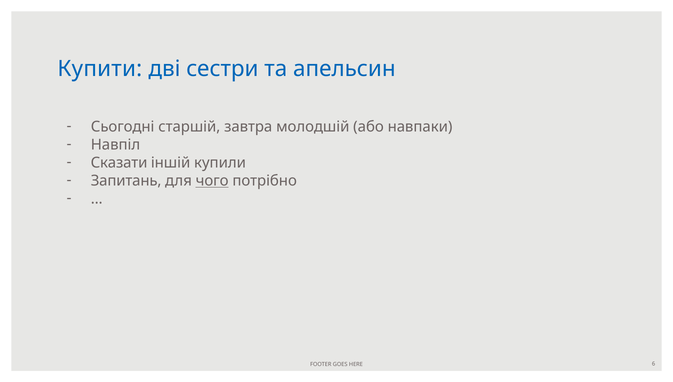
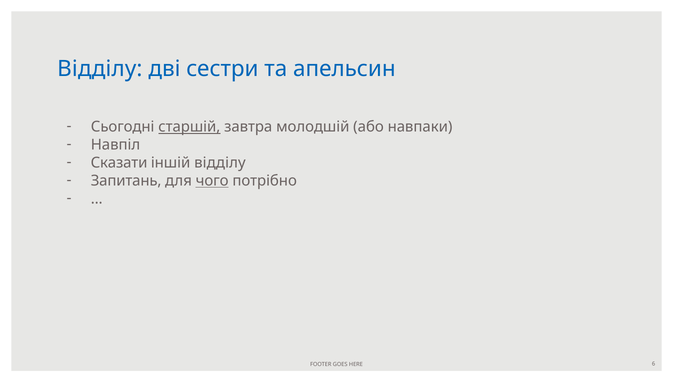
Купити at (100, 69): Купити -> Відділу
старшій underline: none -> present
іншій купили: купили -> відділу
